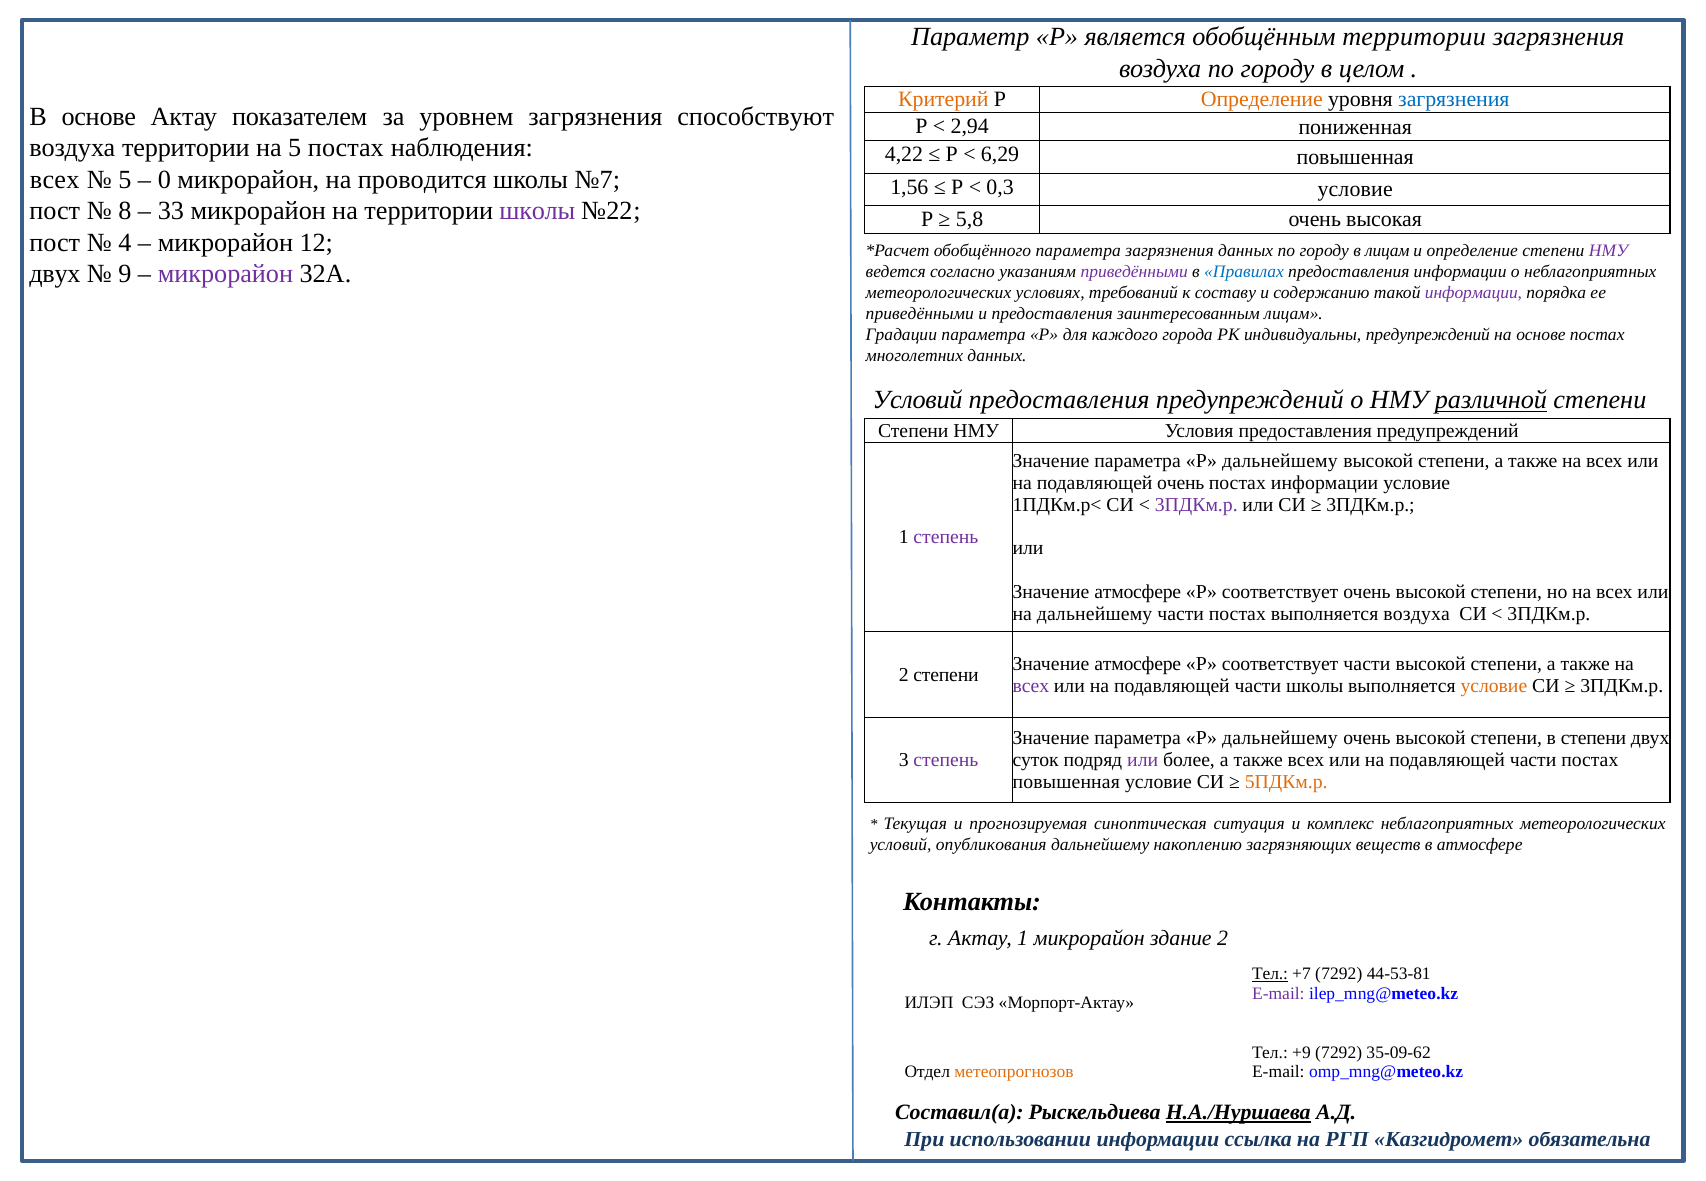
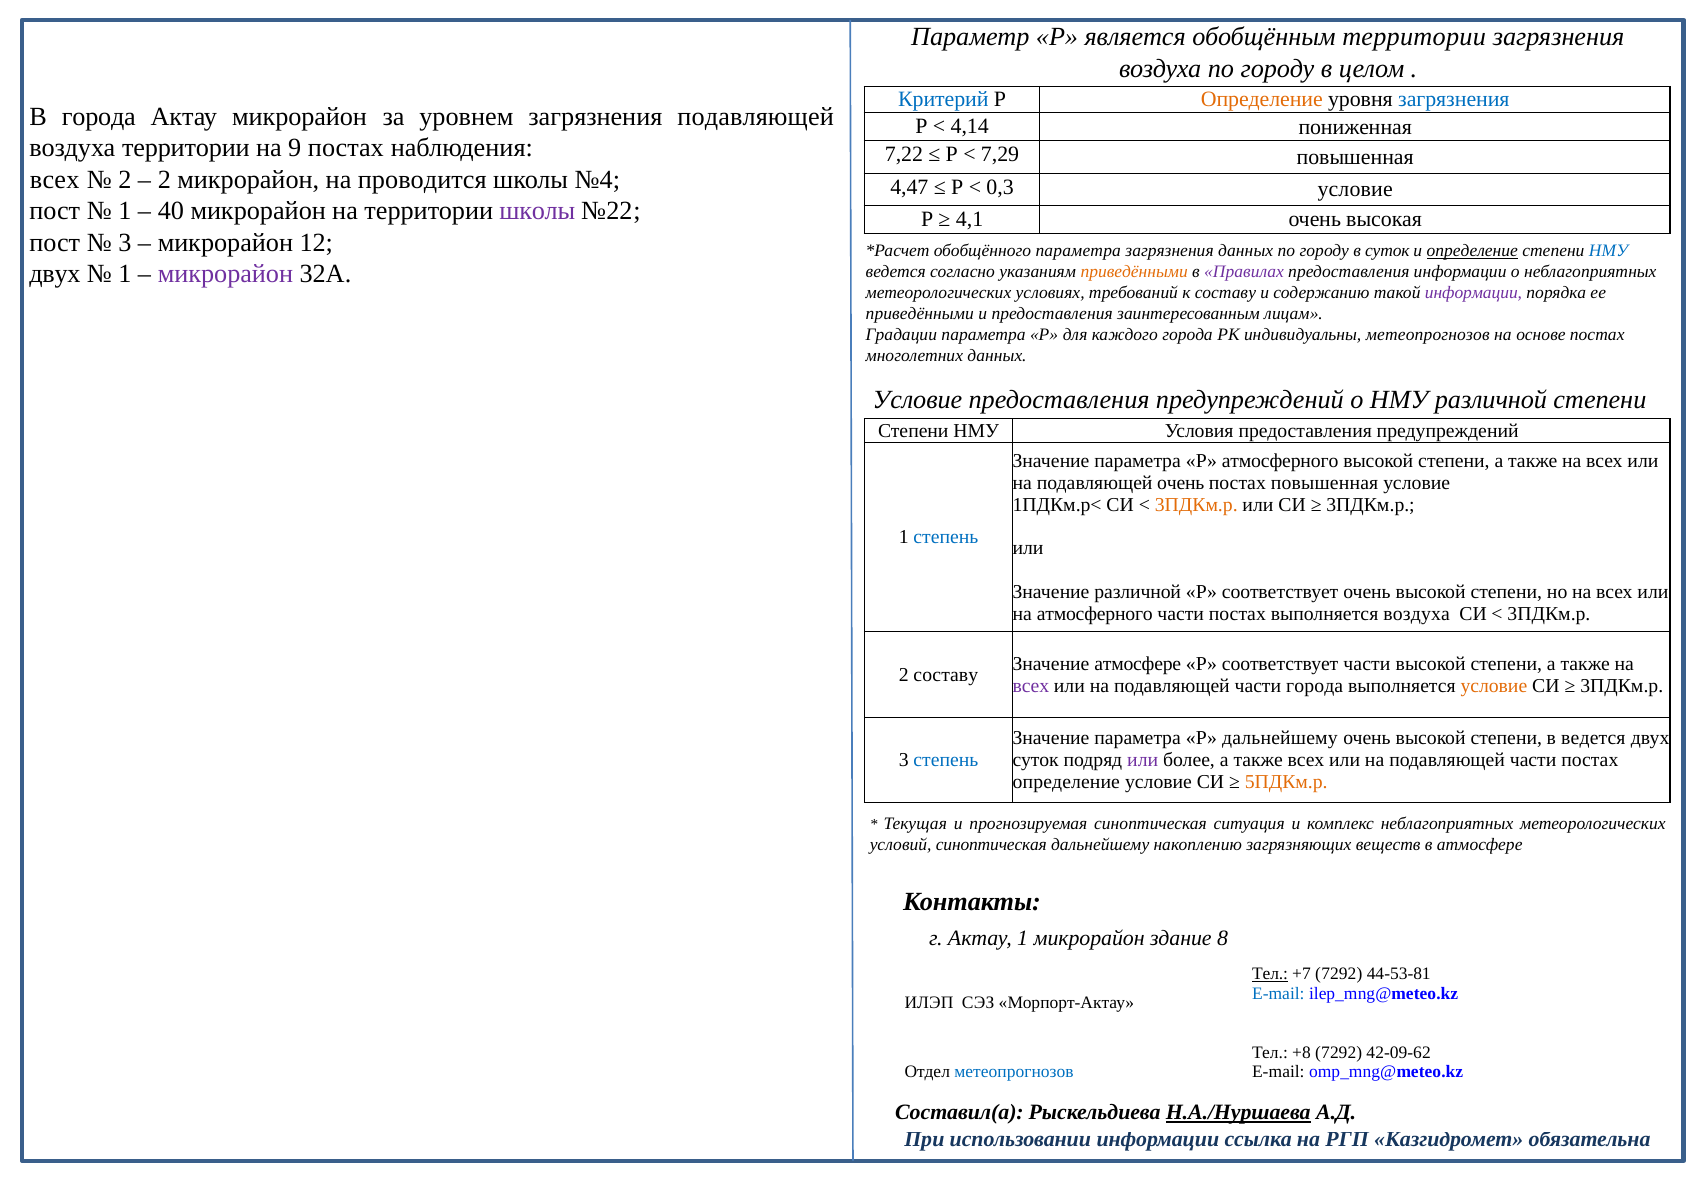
Критерий colour: orange -> blue
В основе: основе -> города
Актау показателем: показателем -> микрорайон
загрязнения способствуют: способствуют -> подавляющей
2,94: 2,94 -> 4,14
на 5: 5 -> 9
4,22: 4,22 -> 7,22
6,29: 6,29 -> 7,29
5 at (125, 179): 5 -> 2
0 at (164, 179): 0 -> 2
№7: №7 -> №4
1,56: 1,56 -> 4,47
8 at (125, 211): 8 -> 1
33: 33 -> 40
5,8: 5,8 -> 4,1
4 at (125, 242): 4 -> 3
в лицам: лицам -> суток
определение at (1472, 251) underline: none -> present
НМУ at (1608, 251) colour: purple -> blue
9 at (125, 274): 9 -> 1
приведёнными at (1134, 272) colour: purple -> orange
Правилах colour: blue -> purple
индивидуальны предупреждений: предупреждений -> метеопрогнозов
Условий at (918, 400): Условий -> Условие
различной at (1491, 400) underline: present -> none
дальнейшему at (1280, 461): дальнейшему -> атмосферного
постах информации: информации -> повышенная
3ПДКм.р at (1196, 505) colour: purple -> orange
степень at (946, 537) colour: purple -> blue
атмосфере at (1138, 592): атмосфере -> различной
на дальнейшему: дальнейшему -> атмосферного
2 степени: степени -> составу
части школы: школы -> города
в степени: степени -> ведется
степень at (946, 760) colour: purple -> blue
повышенная at (1066, 782): повышенная -> определение
условий опубликования: опубликования -> синоптическая
здание 2: 2 -> 8
E-mail at (1278, 993) colour: purple -> blue
+9: +9 -> +8
35-09-62: 35-09-62 -> 42-09-62
метеопрогнозов at (1014, 1072) colour: orange -> blue
